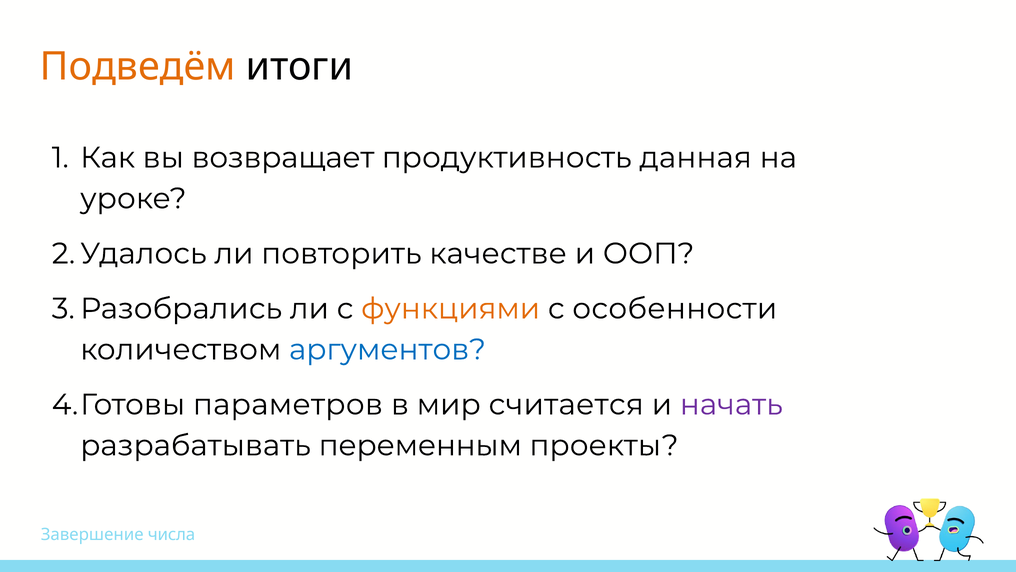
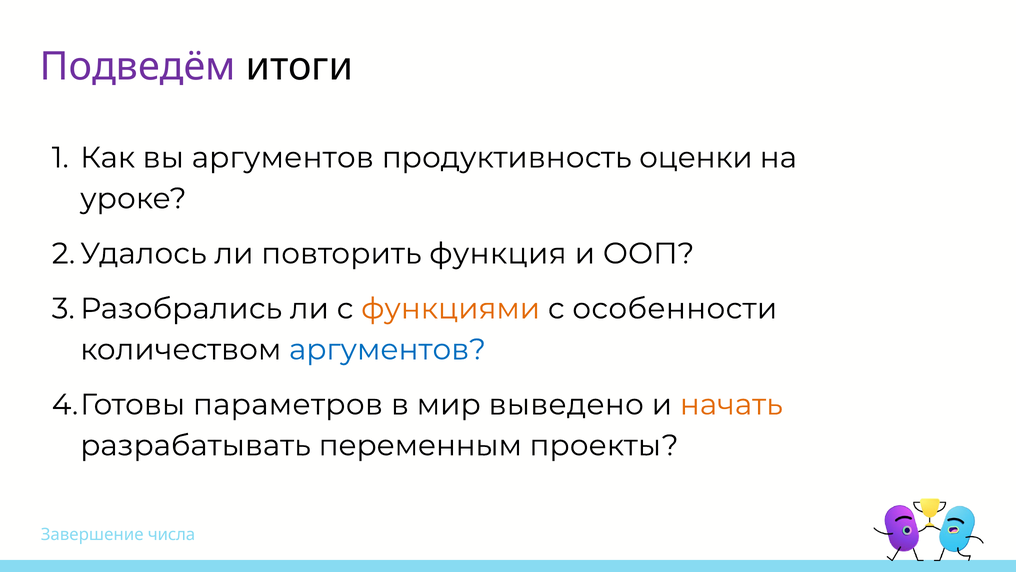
Подведём colour: orange -> purple
вы возвращает: возвращает -> аргументов
данная: данная -> оценки
качестве: качестве -> функция
считается: считается -> выведено
начать colour: purple -> orange
